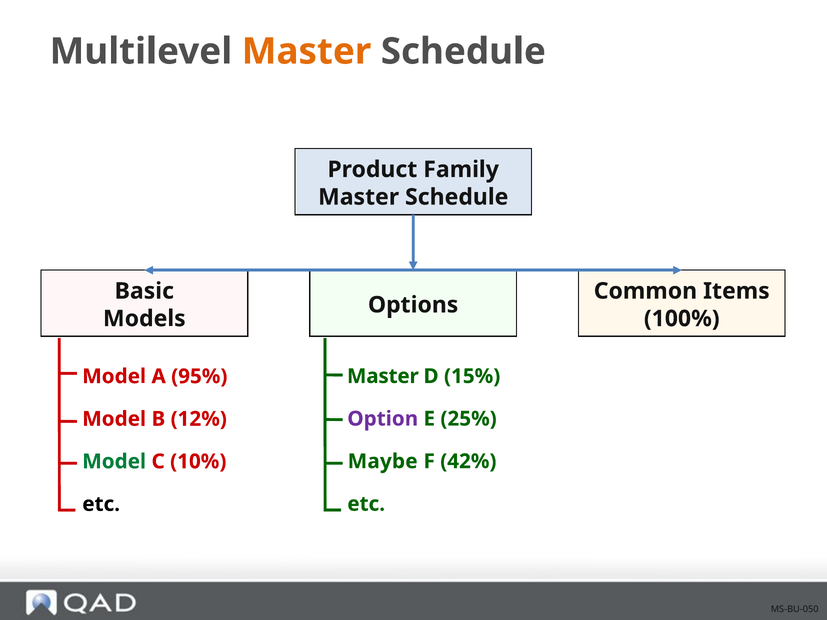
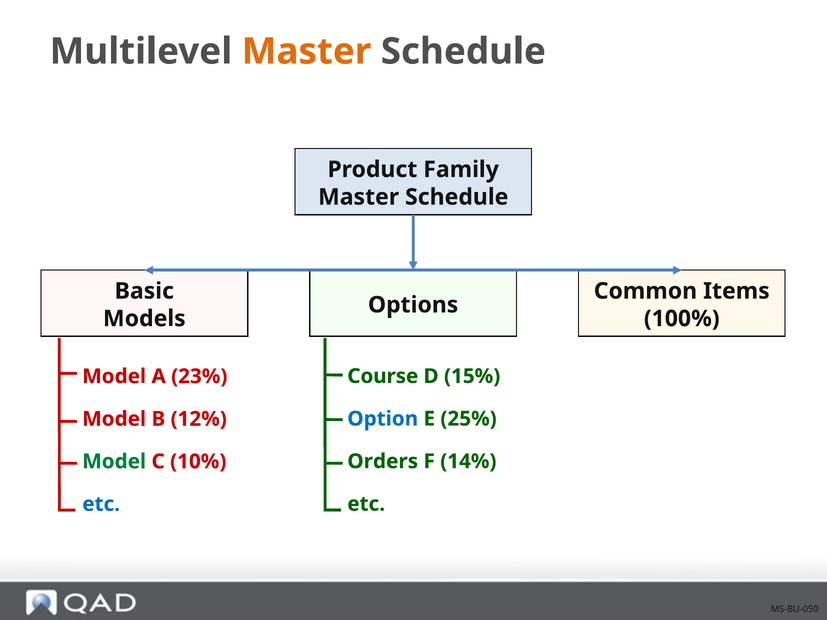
Master at (383, 376): Master -> Course
95%: 95% -> 23%
Option colour: purple -> blue
Maybe: Maybe -> Orders
42%: 42% -> 14%
etc at (101, 504) colour: black -> blue
